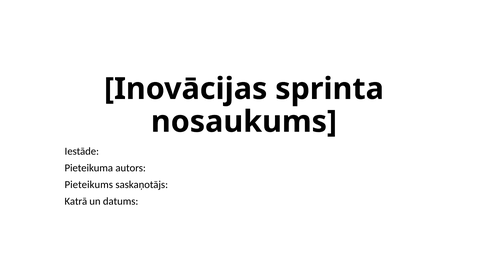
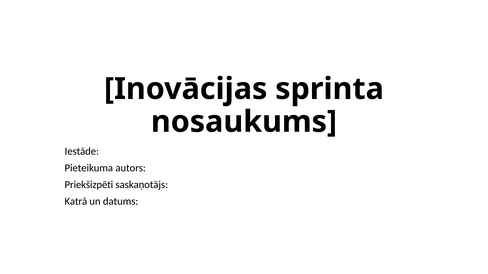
Pieteikums: Pieteikums -> Priekšizpēti
